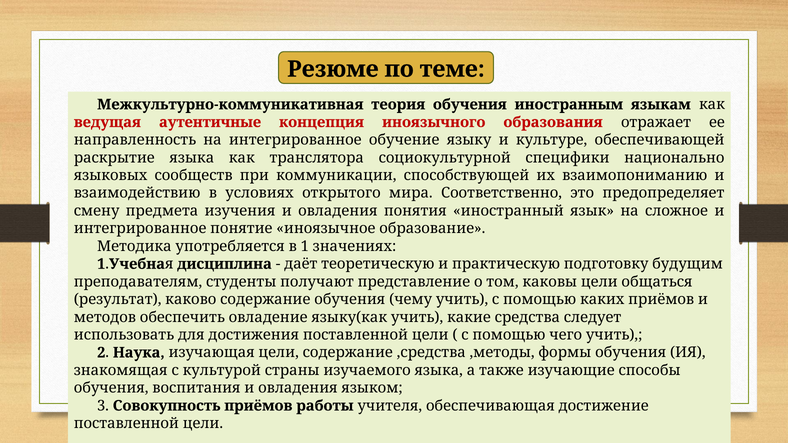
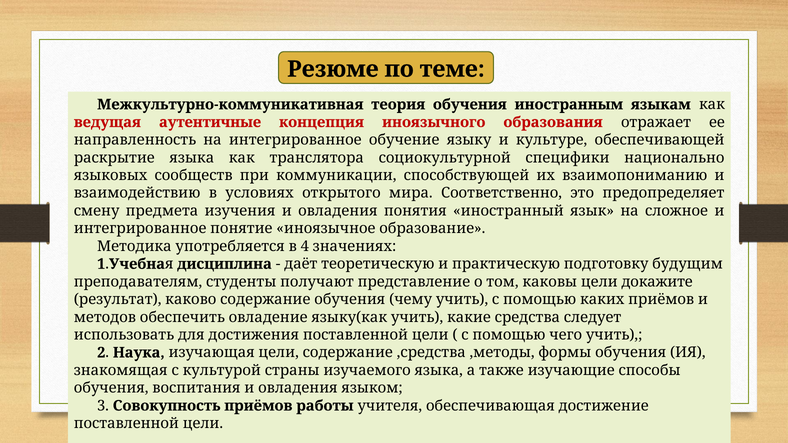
1: 1 -> 4
общаться: общаться -> докажите
